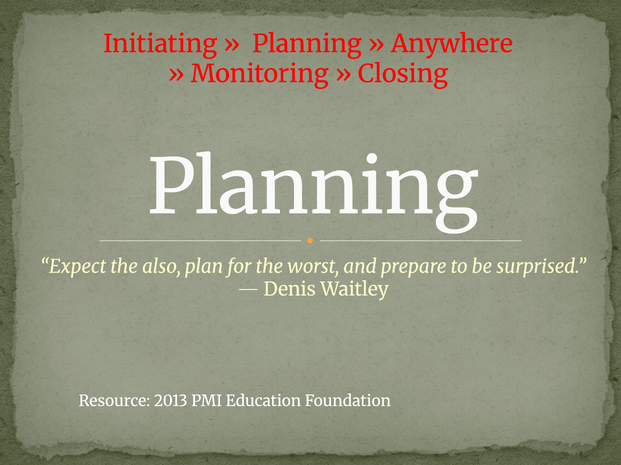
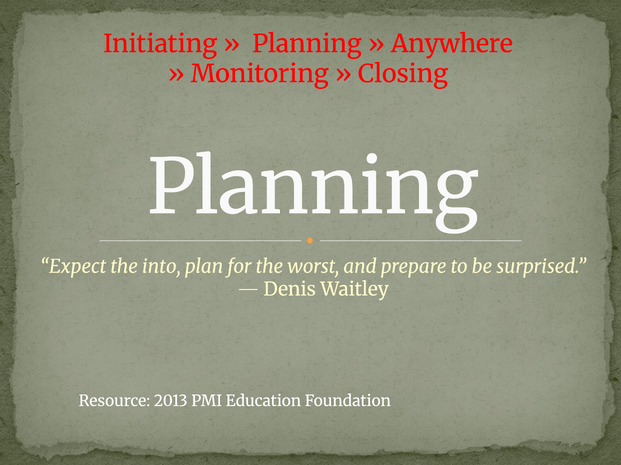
also: also -> into
